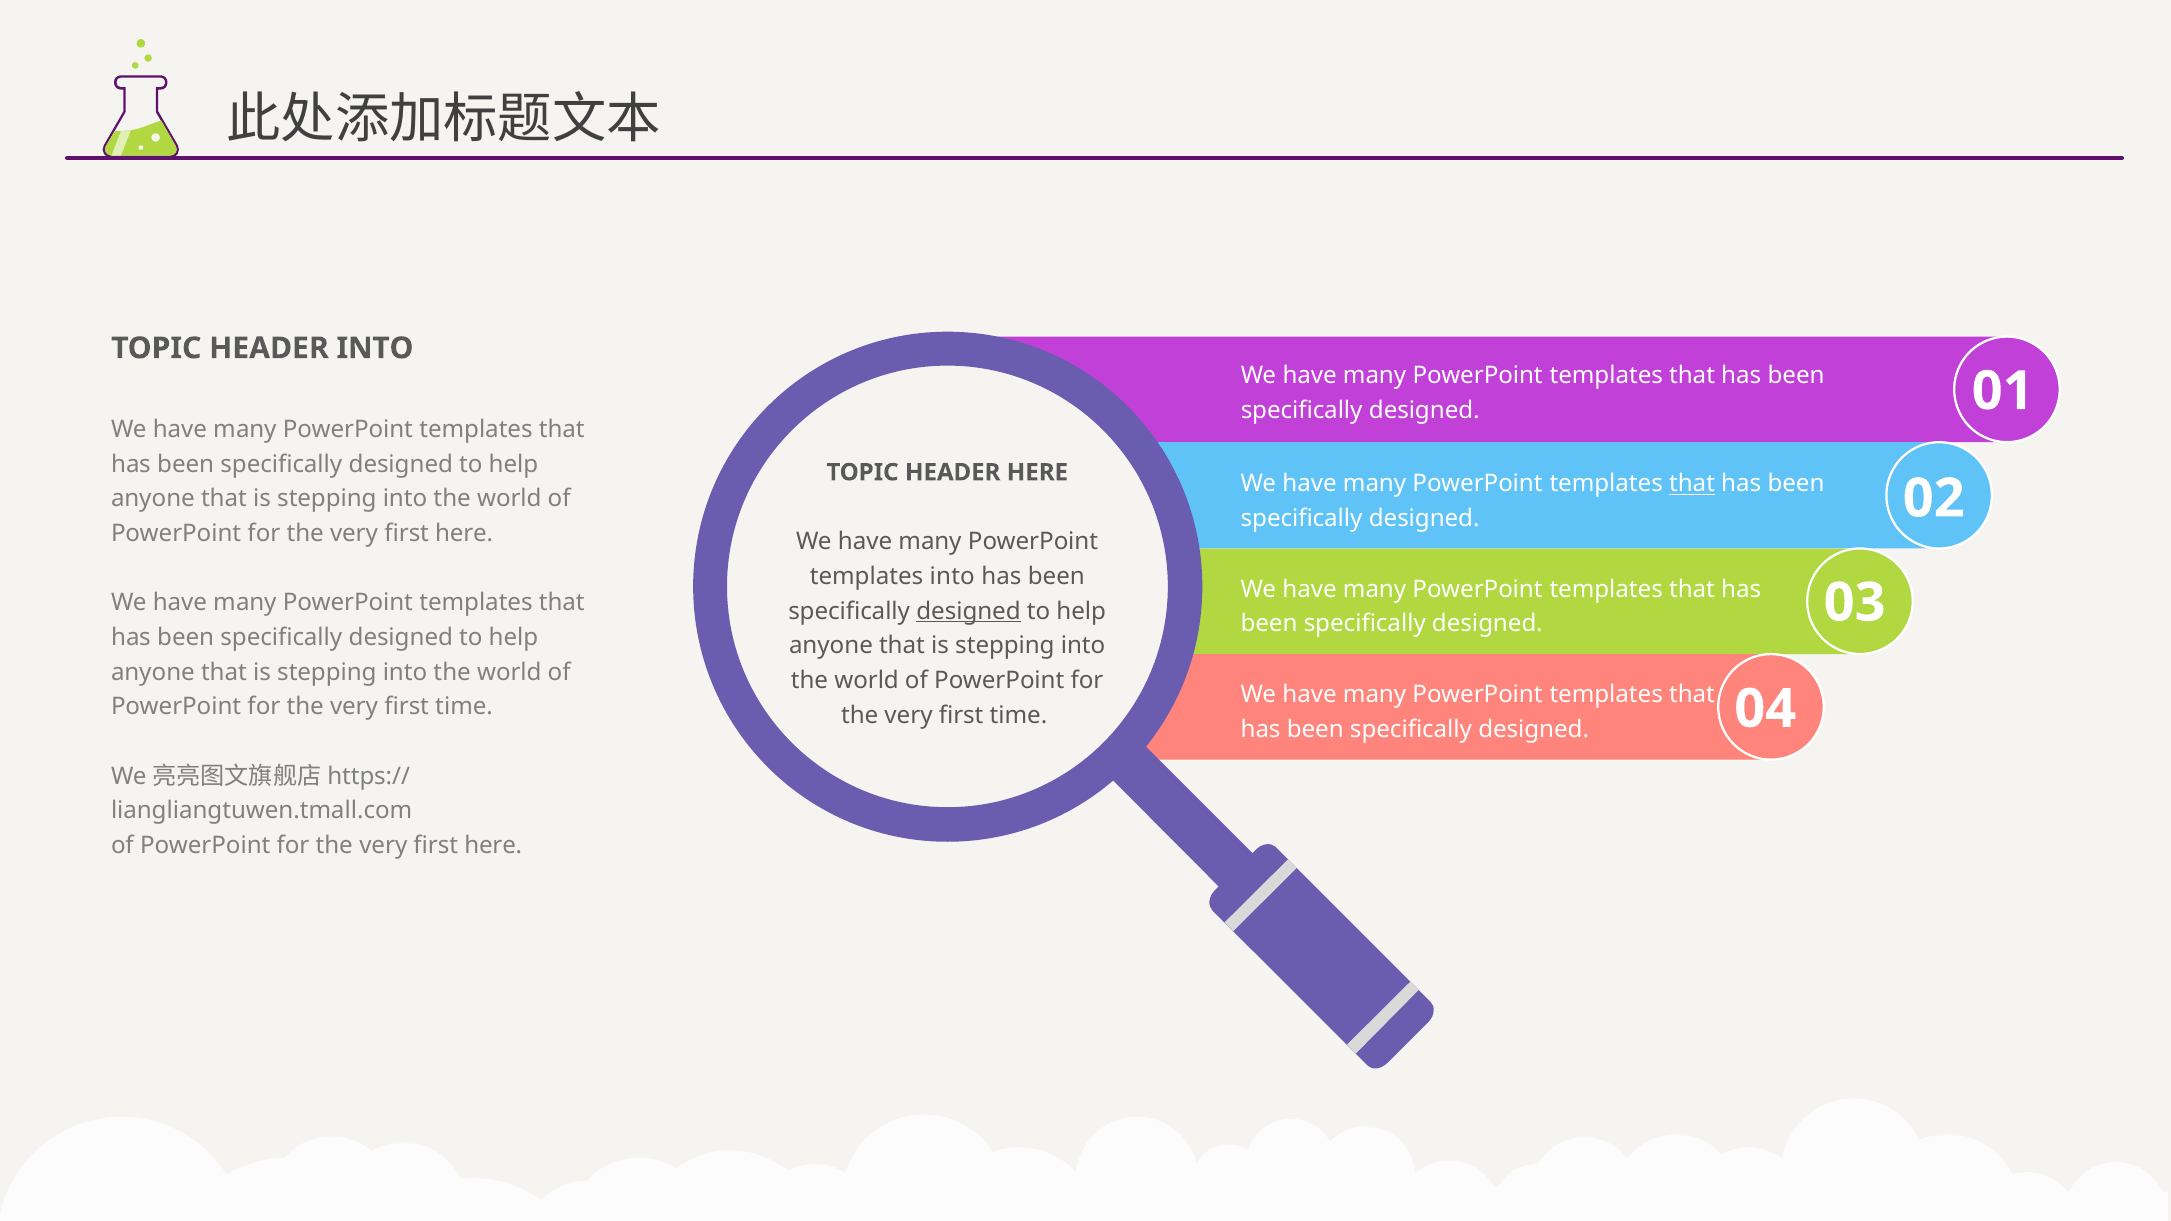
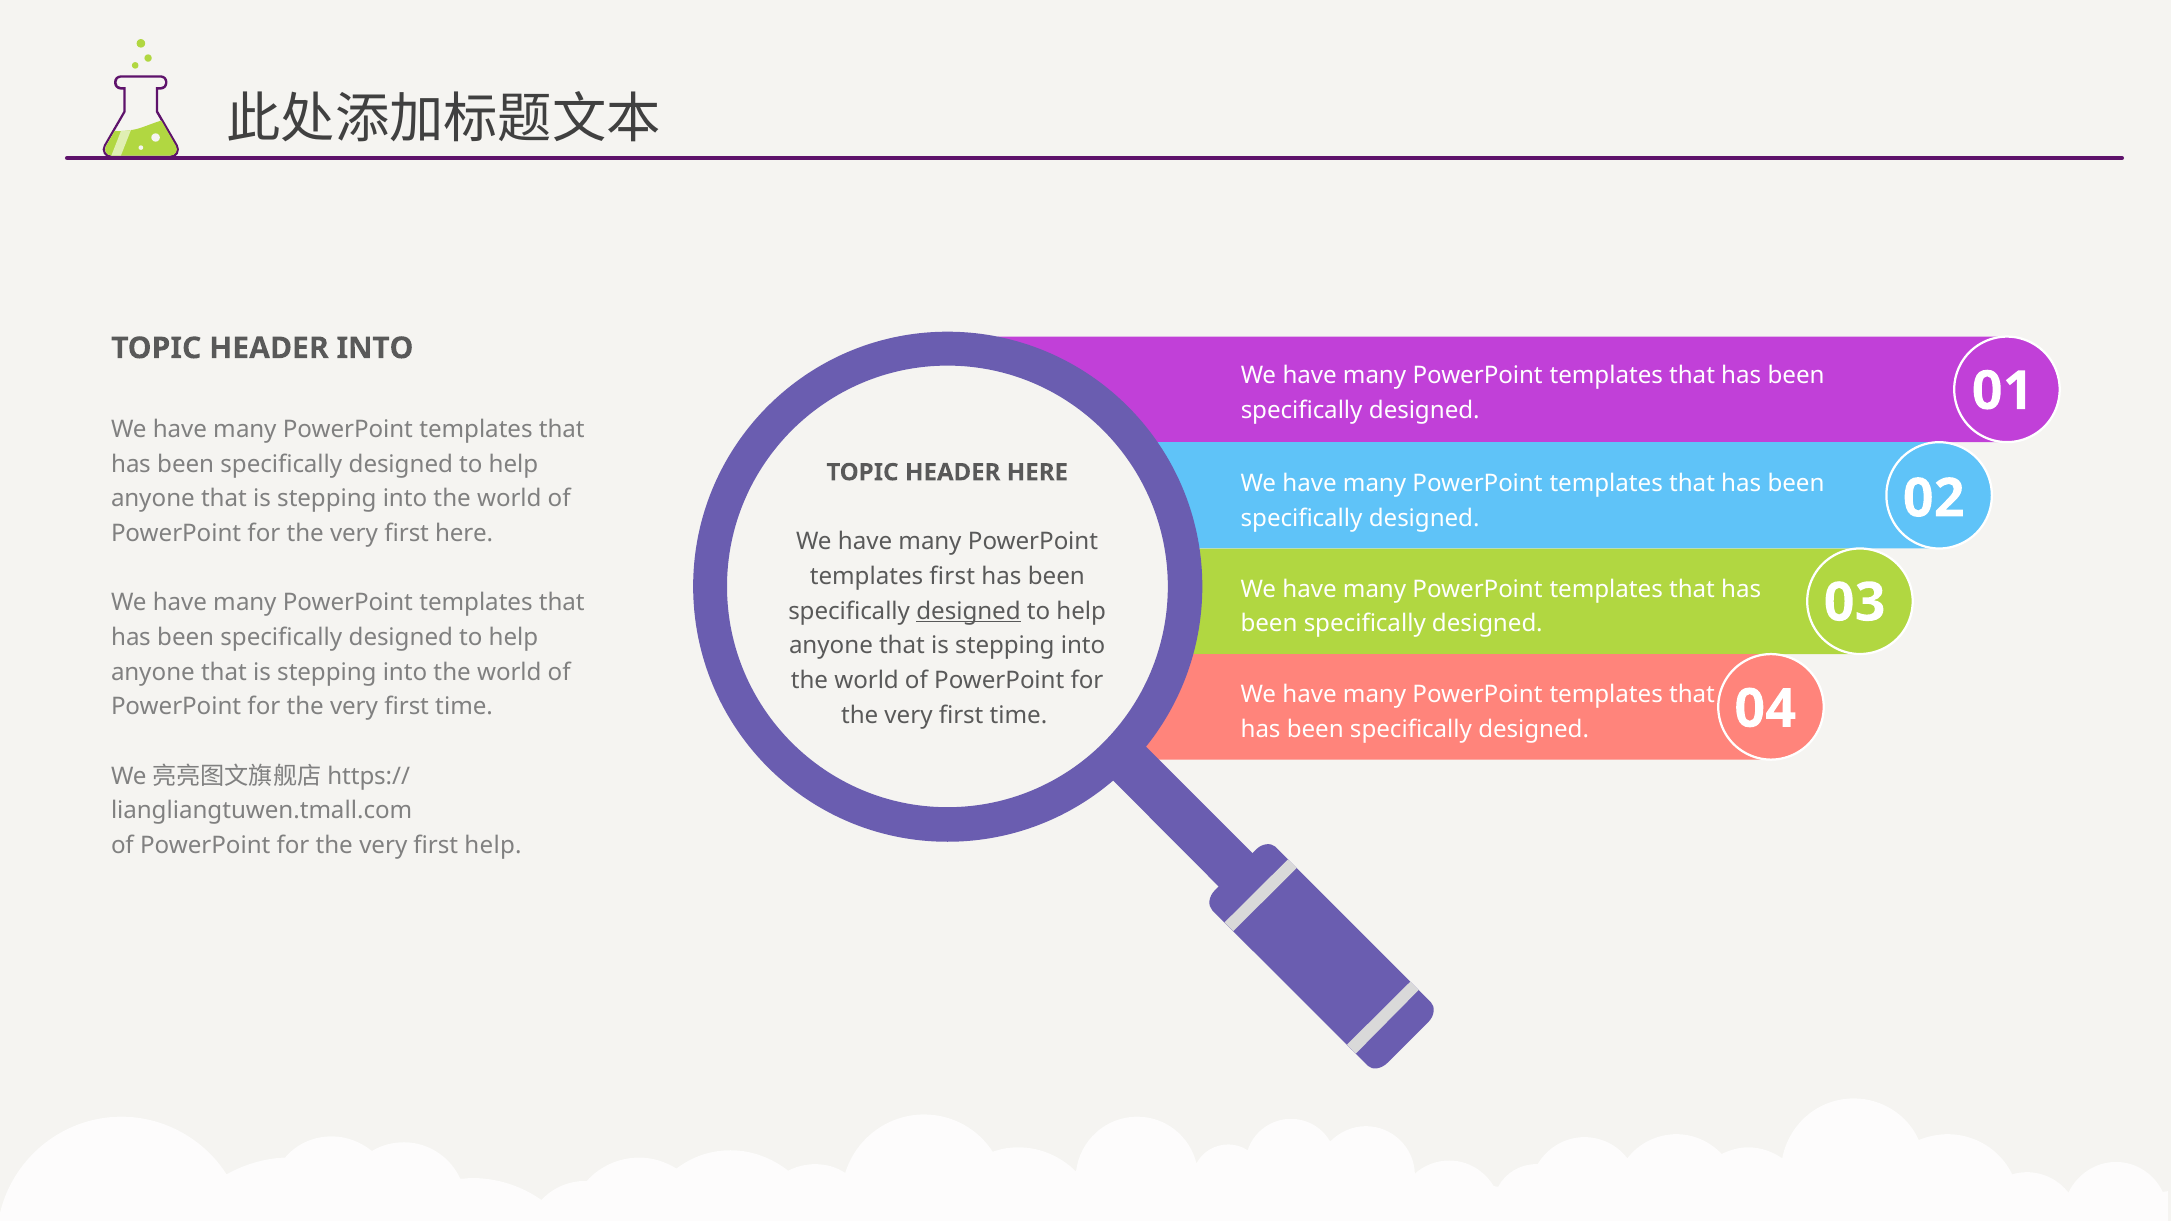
that at (1692, 484) underline: present -> none
templates into: into -> first
here at (493, 846): here -> help
